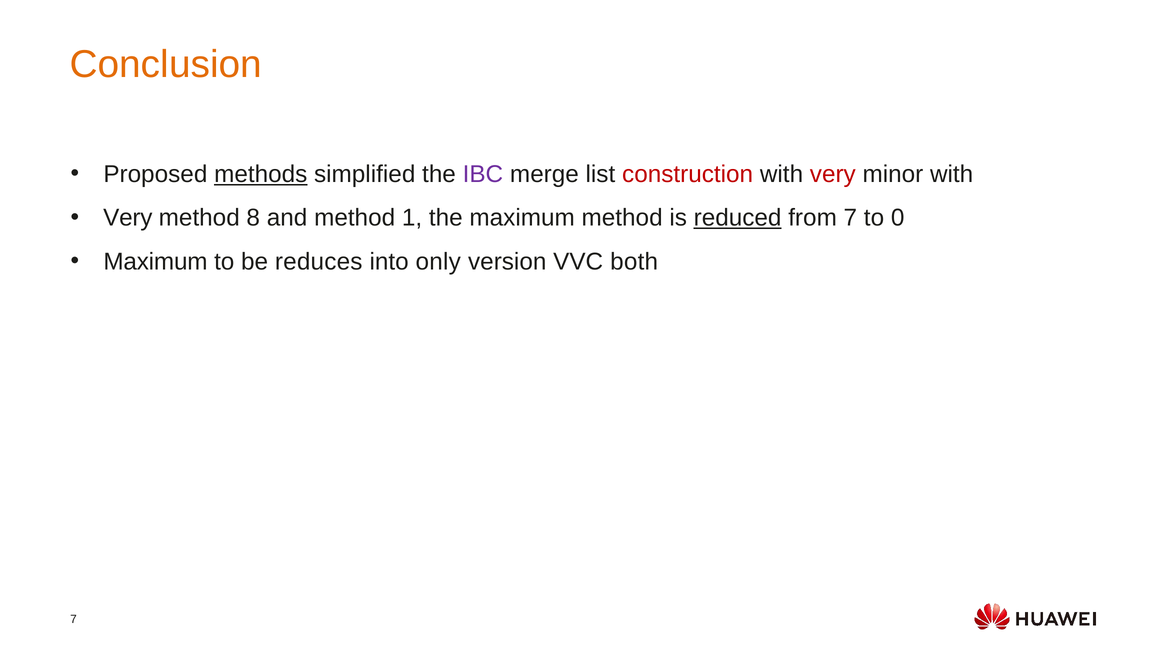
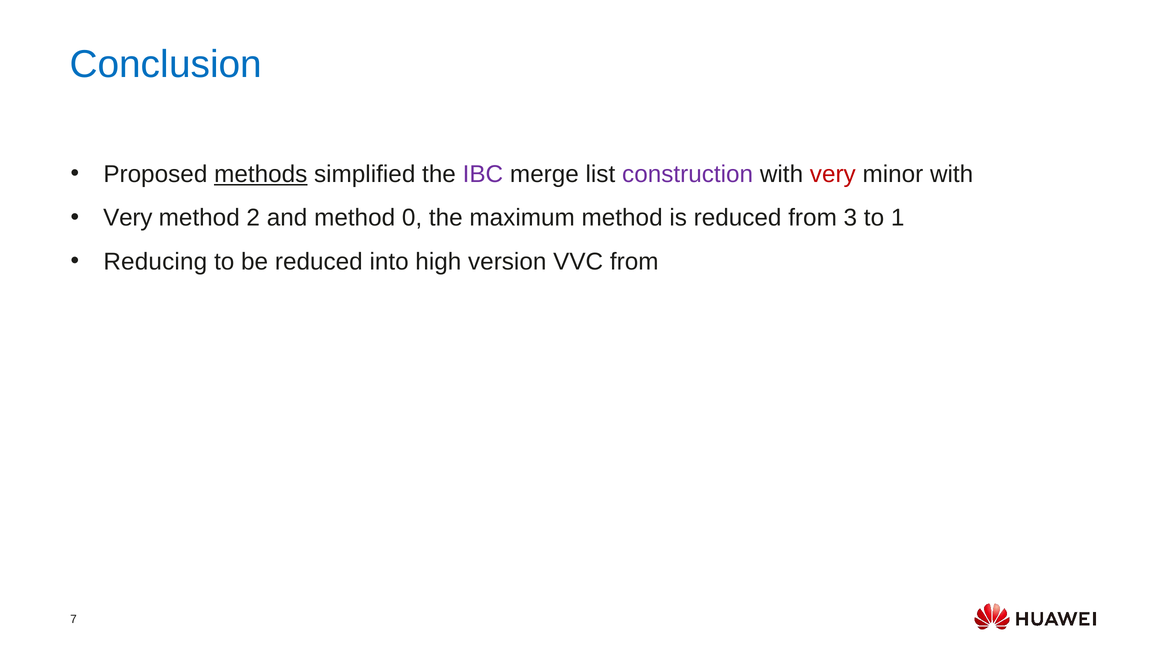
Conclusion colour: orange -> blue
construction colour: red -> purple
8: 8 -> 2
1: 1 -> 0
reduced at (738, 218) underline: present -> none
from 7: 7 -> 3
0: 0 -> 1
Maximum at (155, 262): Maximum -> Reducing
be reduces: reduces -> reduced
only: only -> high
VVC both: both -> from
